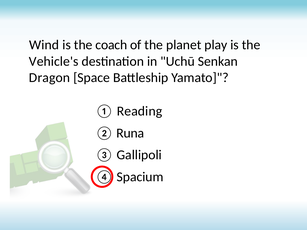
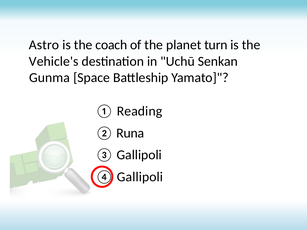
Wind: Wind -> Astro
play: play -> turn
Dragon: Dragon -> Gunma
Spacium at (140, 177): Spacium -> Gallipoli
